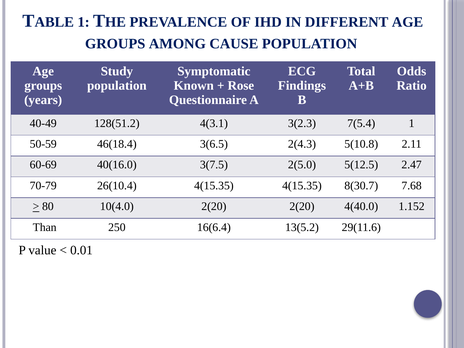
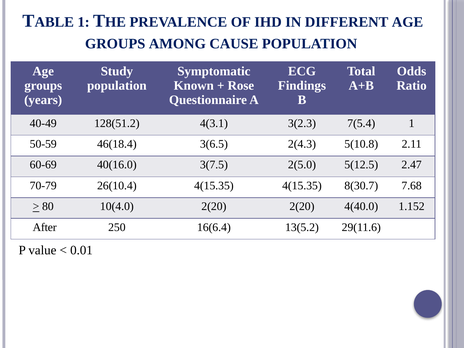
Than: Than -> After
